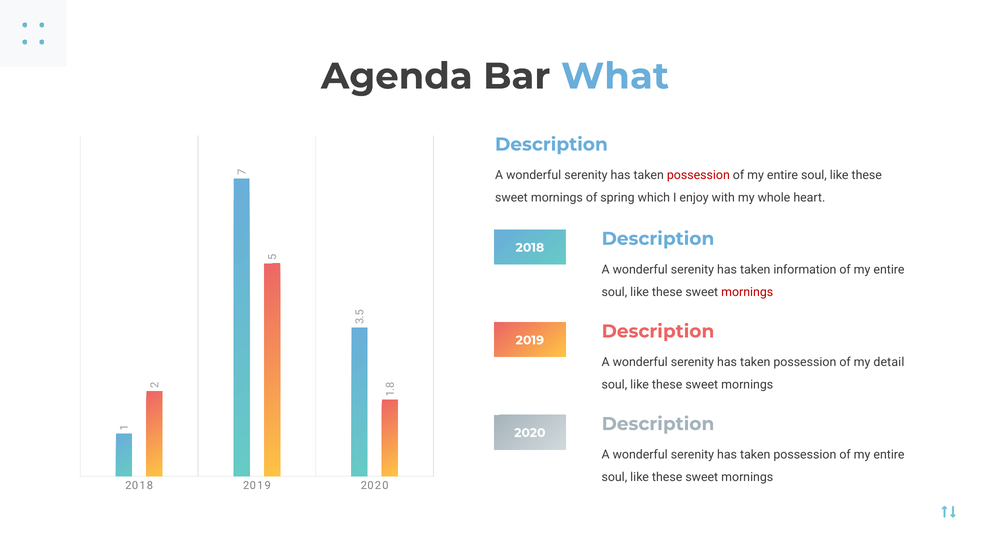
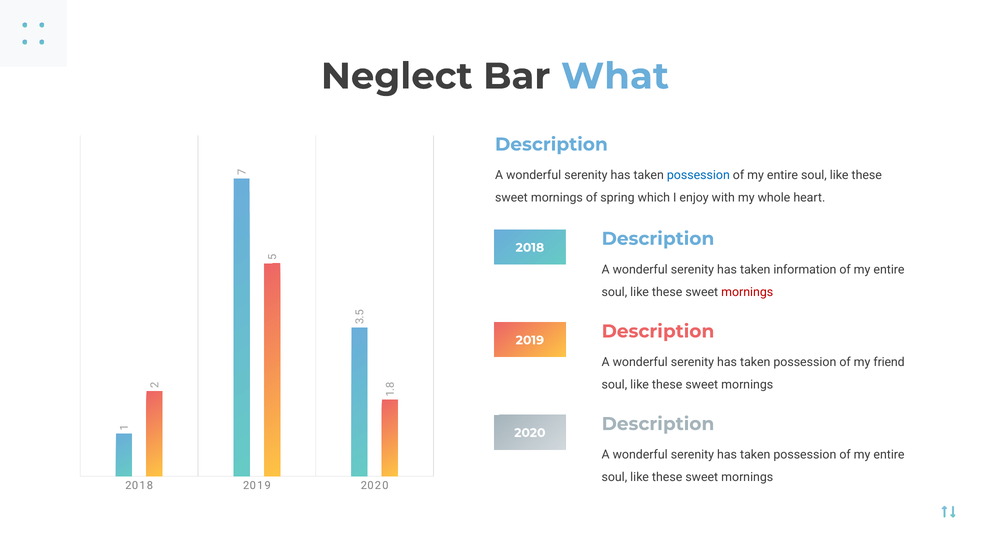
Agenda: Agenda -> Neglect
possession at (698, 175) colour: red -> blue
detail: detail -> friend
